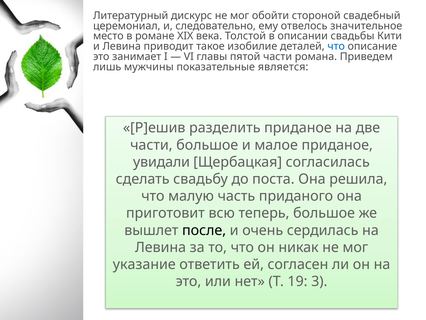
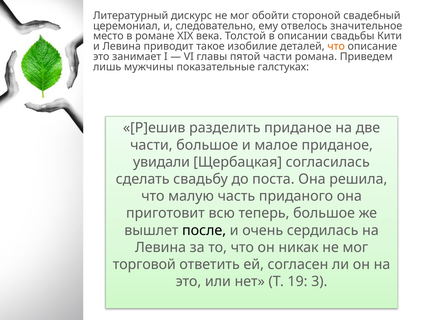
что at (336, 46) colour: blue -> orange
является: является -> галстуках
указание: указание -> торговой
